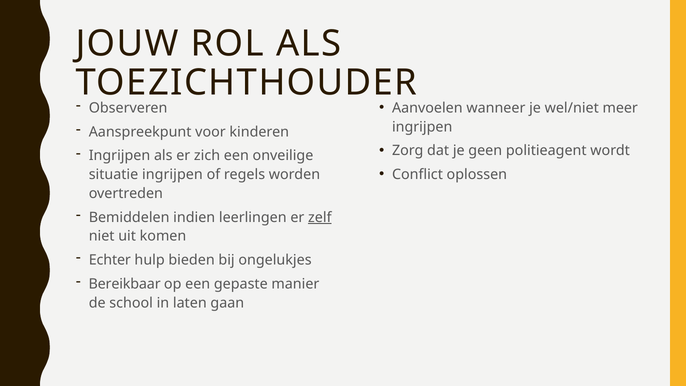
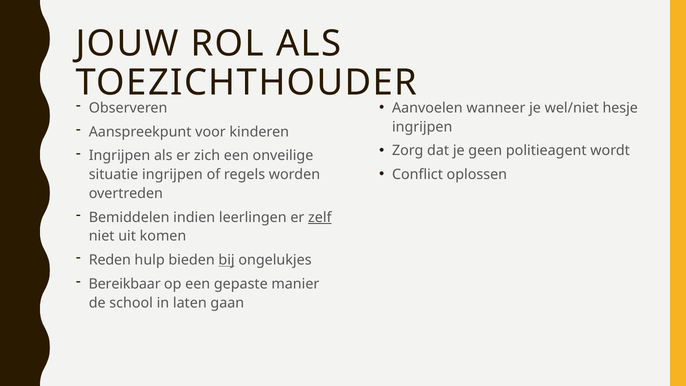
meer: meer -> hesje
Echter: Echter -> Reden
bij underline: none -> present
